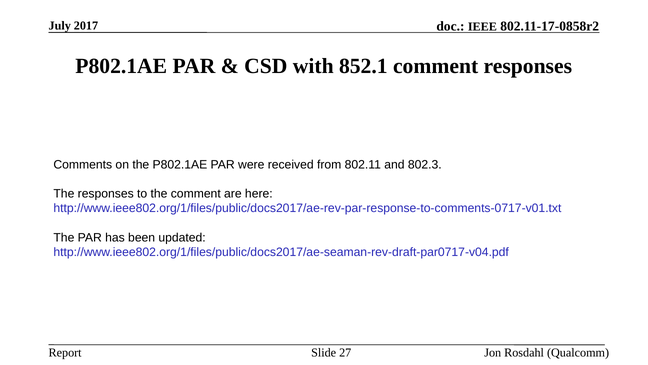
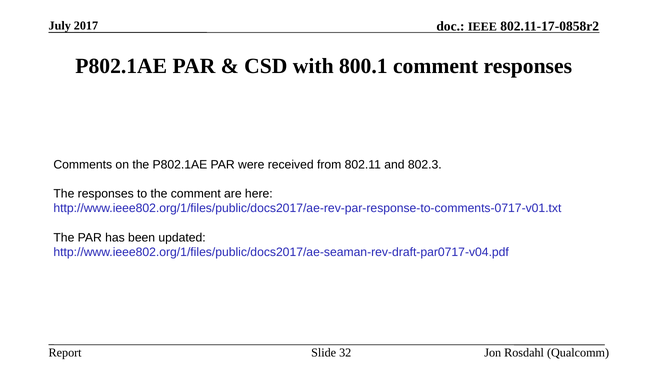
852.1: 852.1 -> 800.1
27: 27 -> 32
